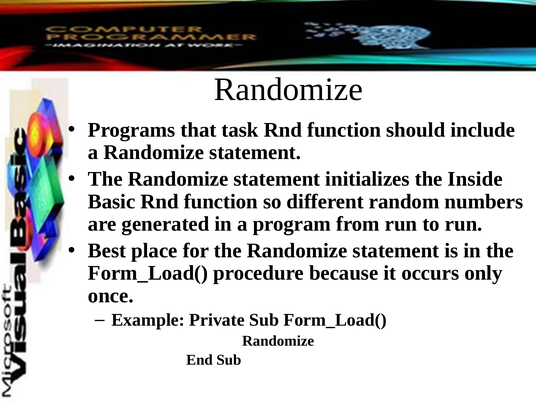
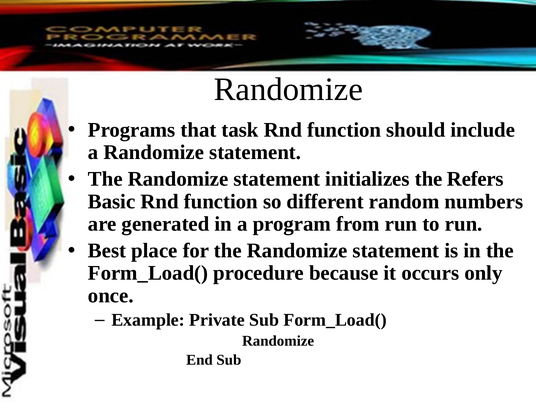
Inside: Inside -> Refers
